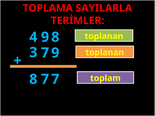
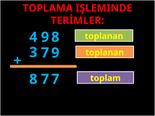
SAYILARLA: SAYILARLA -> IŞLEMINDE
